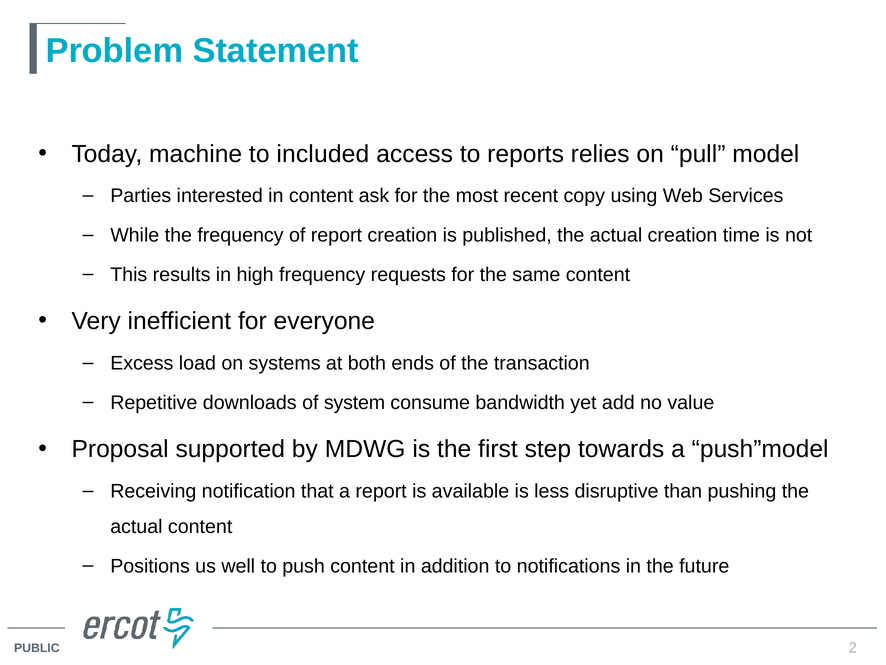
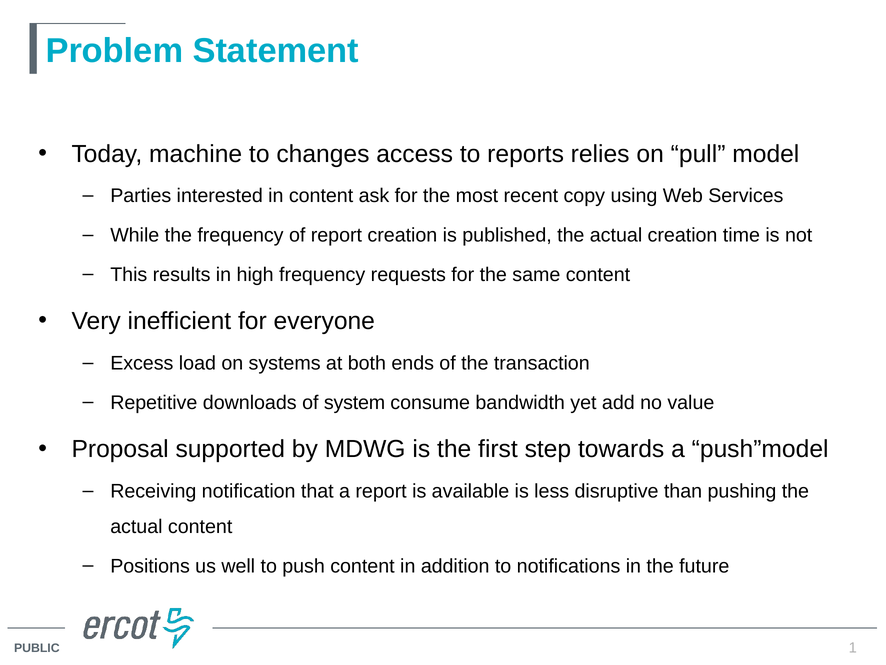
included: included -> changes
2: 2 -> 1
